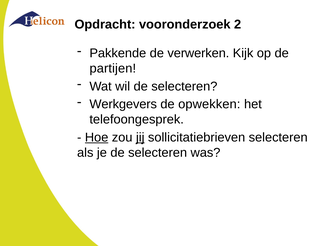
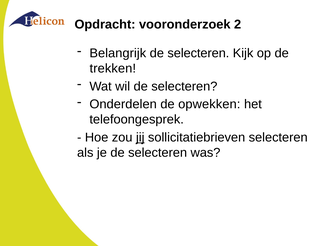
Pakkende: Pakkende -> Belangrijk
verwerken at (198, 53): verwerken -> selecteren
partijen: partijen -> trekken
Werkgevers: Werkgevers -> Onderdelen
Hoe underline: present -> none
